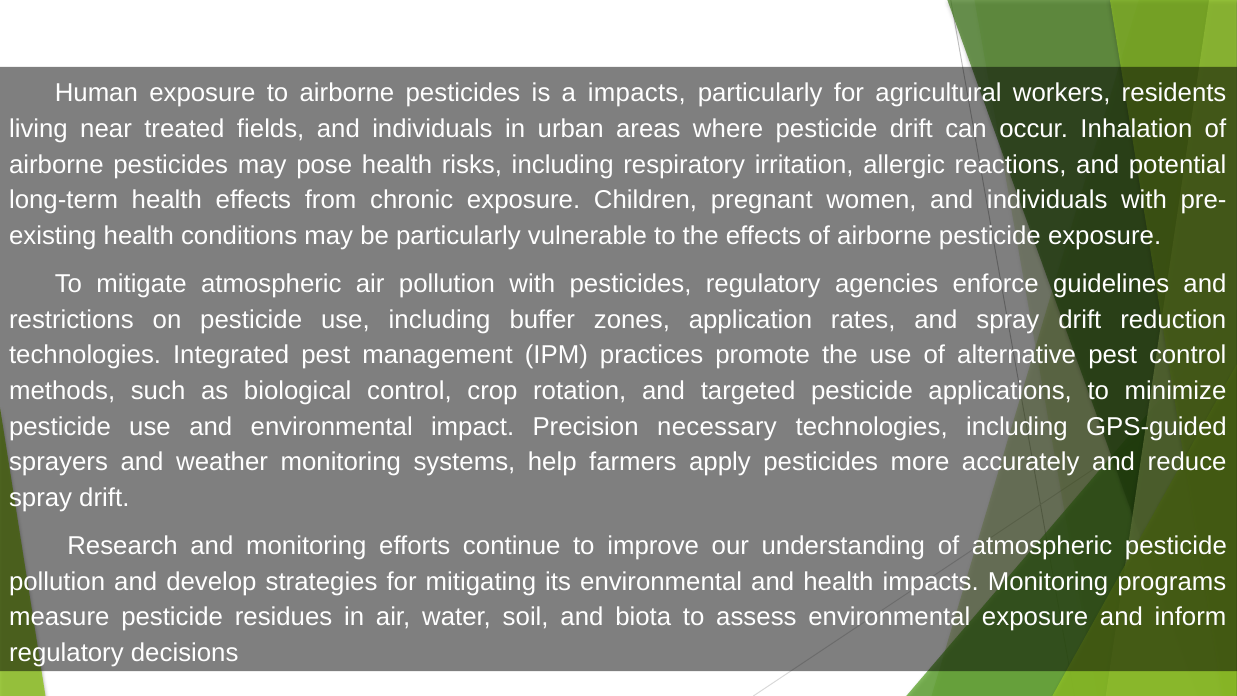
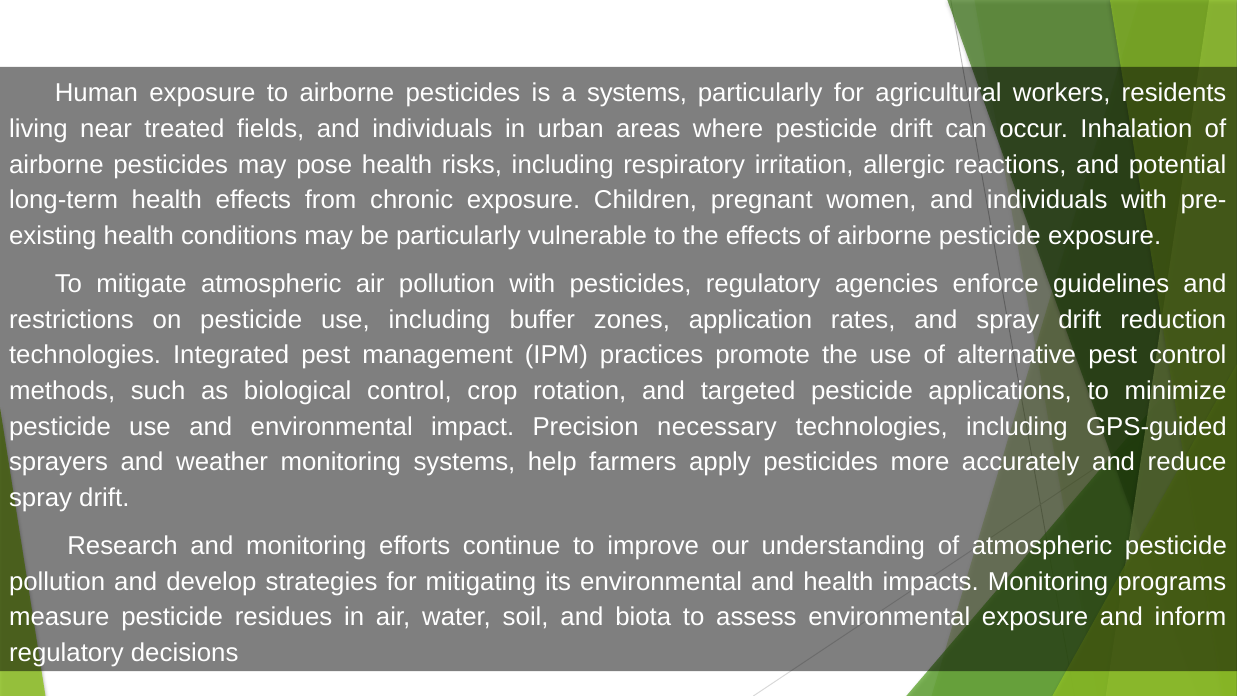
a impacts: impacts -> systems
